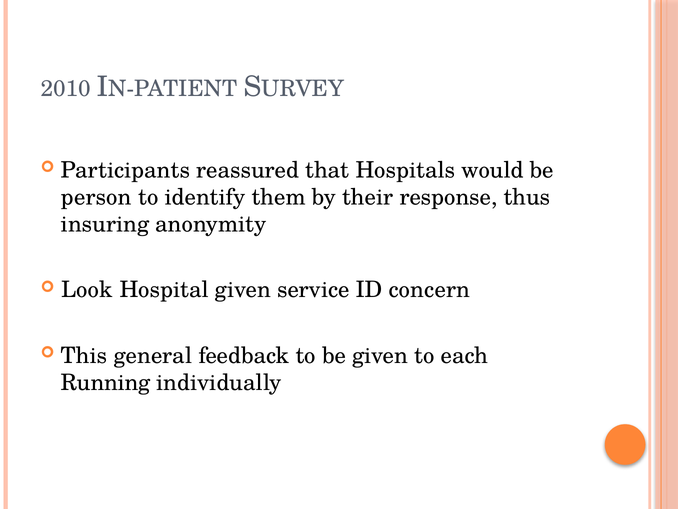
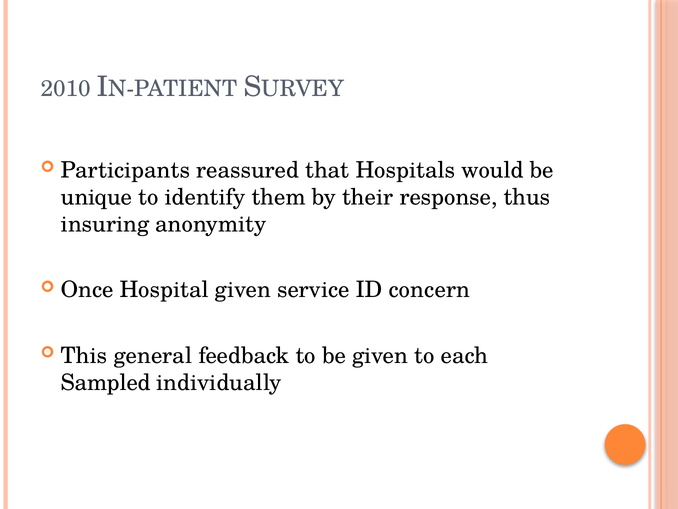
person: person -> unique
Look: Look -> Once
Running: Running -> Sampled
